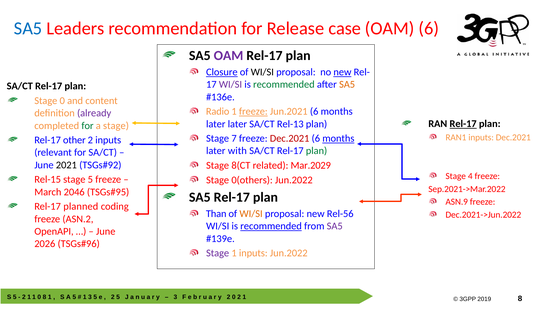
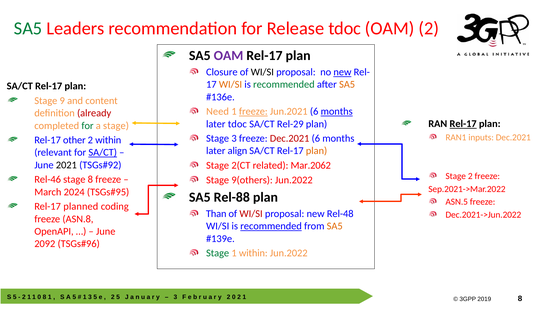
SA5 at (28, 29) colour: blue -> green
Release case: case -> tdoc
OAM 6: 6 -> 2
Closure underline: present -> none
WI/SI at (230, 84) colour: purple -> orange
Stage 0: 0 -> 9
Radio: Radio -> Need
months at (337, 111) underline: none -> present
already colour: purple -> red
later later: later -> tdoc
Rel-13: Rel-13 -> Rel-29
Stage 7: 7 -> 3
months at (338, 138) underline: present -> none
2 inputs: inputs -> within
with: with -> align
plan at (317, 151) colour: green -> orange
SA/CT at (103, 152) underline: none -> present
8(CT: 8(CT -> 2(CT
Mar.2029: Mar.2029 -> Mar.2062
Stage 4: 4 -> 2
Rel-15: Rel-15 -> Rel-46
stage 5: 5 -> 8
0(others: 0(others -> 9(others
2046: 2046 -> 2024
SA5 Rel-17: Rel-17 -> Rel-88
ASN.9: ASN.9 -> ASN.5
WI/SI at (251, 213) colour: orange -> red
Rel-56: Rel-56 -> Rel-48
ASN.2: ASN.2 -> ASN.8
SA5 at (335, 226) colour: purple -> orange
2026: 2026 -> 2092
Stage at (218, 253) colour: purple -> green
1 inputs: inputs -> within
